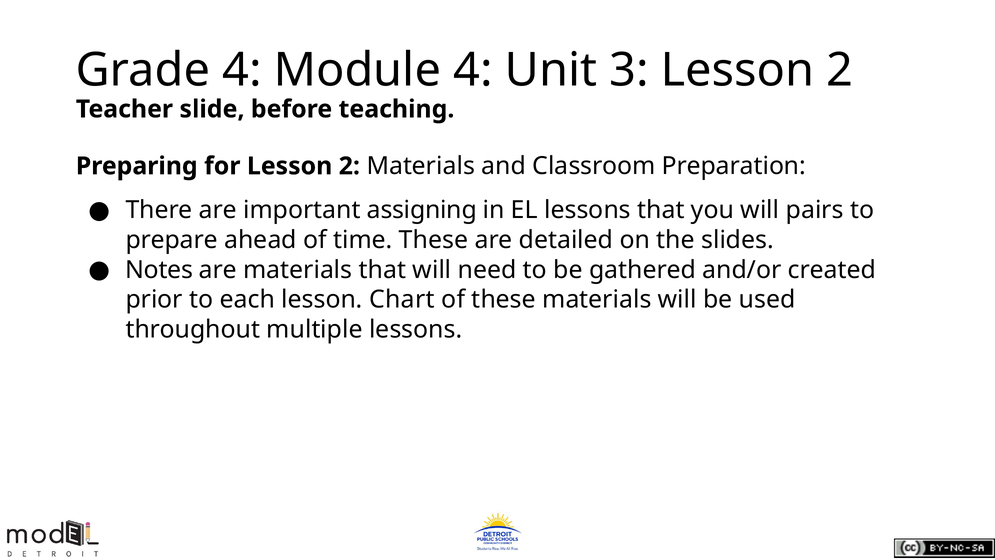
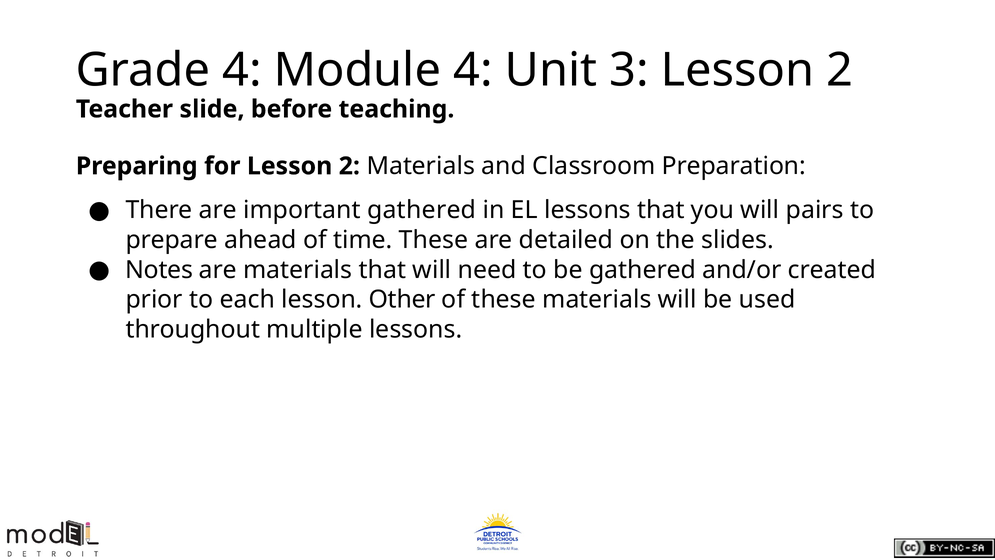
important assigning: assigning -> gathered
Chart: Chart -> Other
